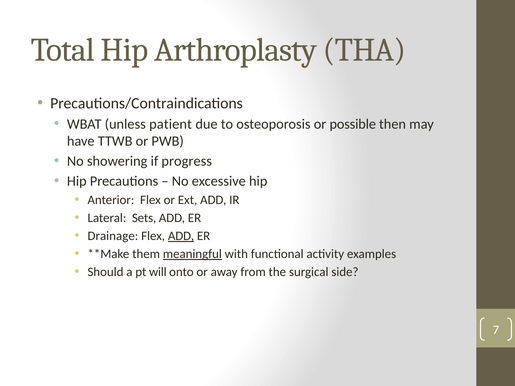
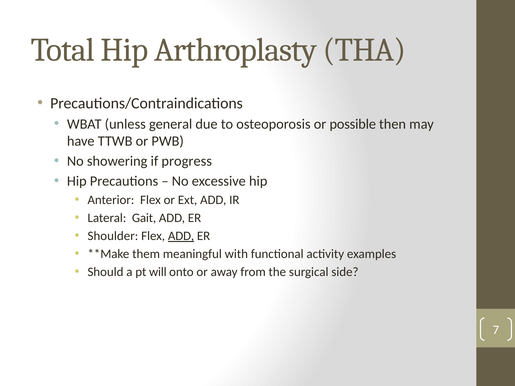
patient: patient -> general
Sets: Sets -> Gait
Drainage: Drainage -> Shoulder
meaningful underline: present -> none
